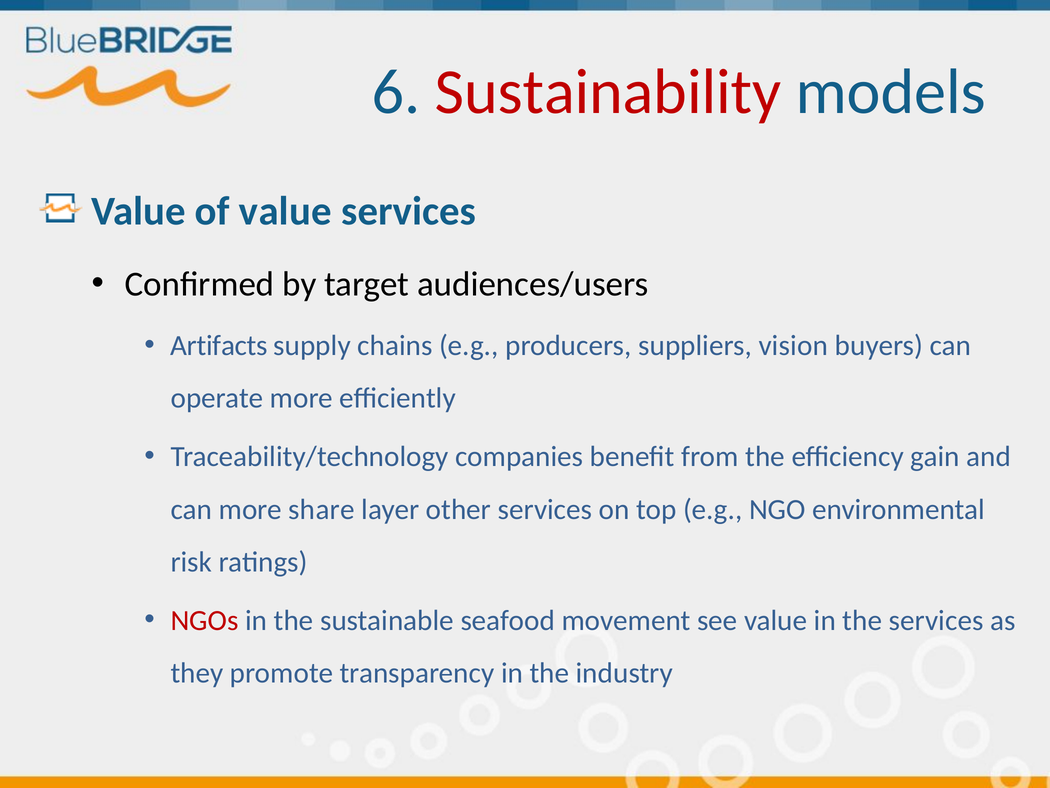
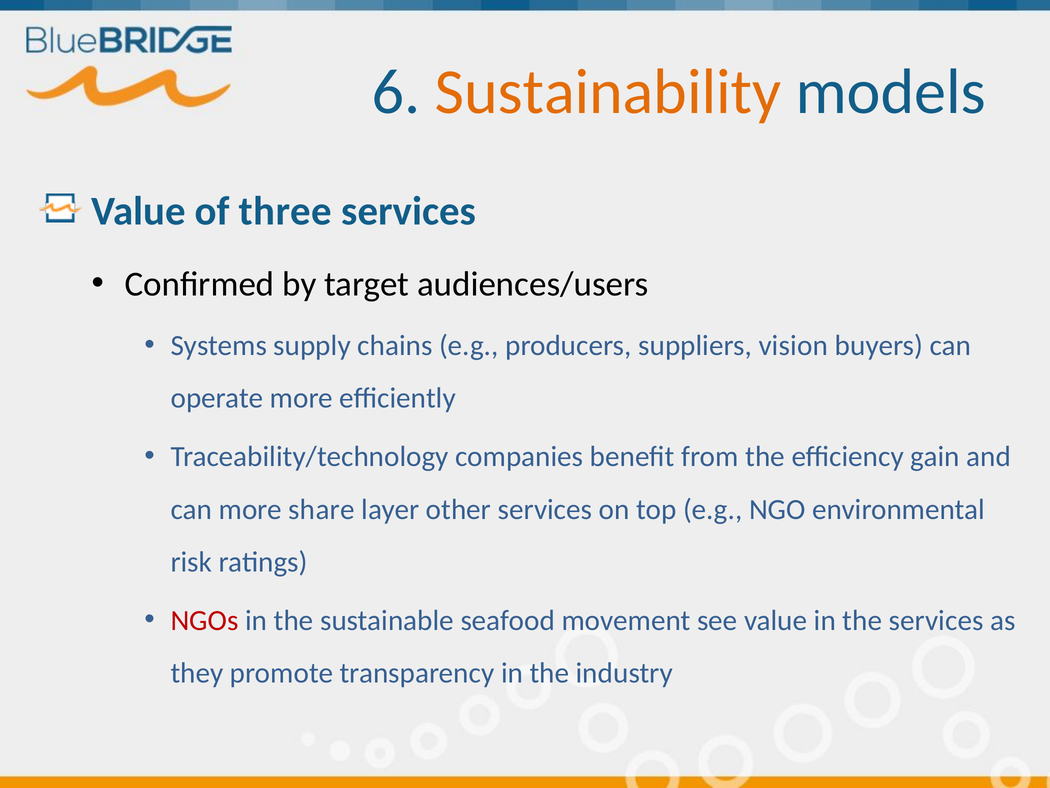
Sustainability colour: red -> orange
of value: value -> three
Artifacts: Artifacts -> Systems
